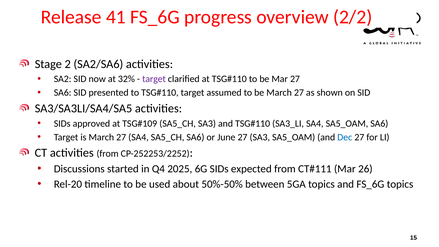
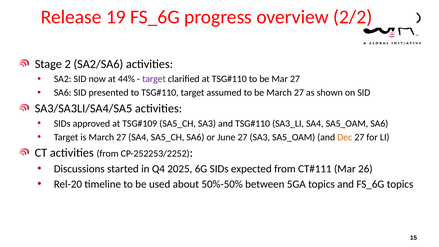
41: 41 -> 19
32%: 32% -> 44%
Dec colour: blue -> orange
